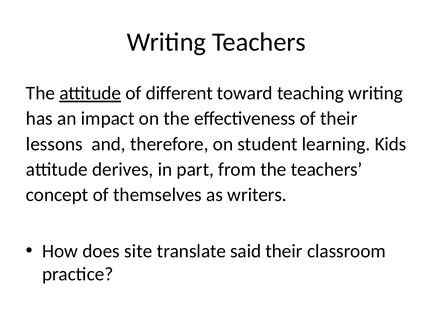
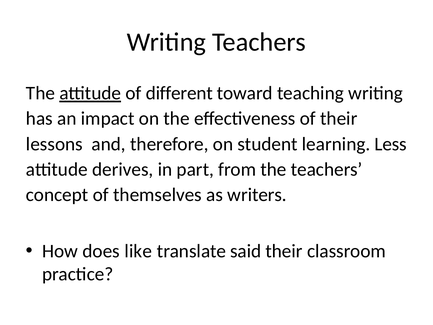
Kids: Kids -> Less
site: site -> like
